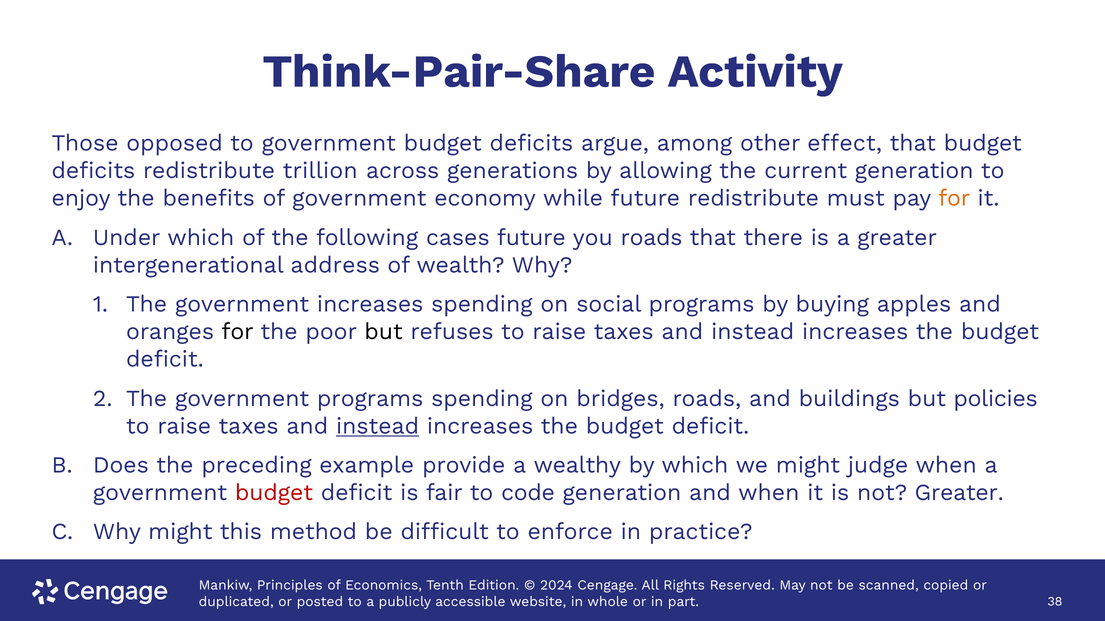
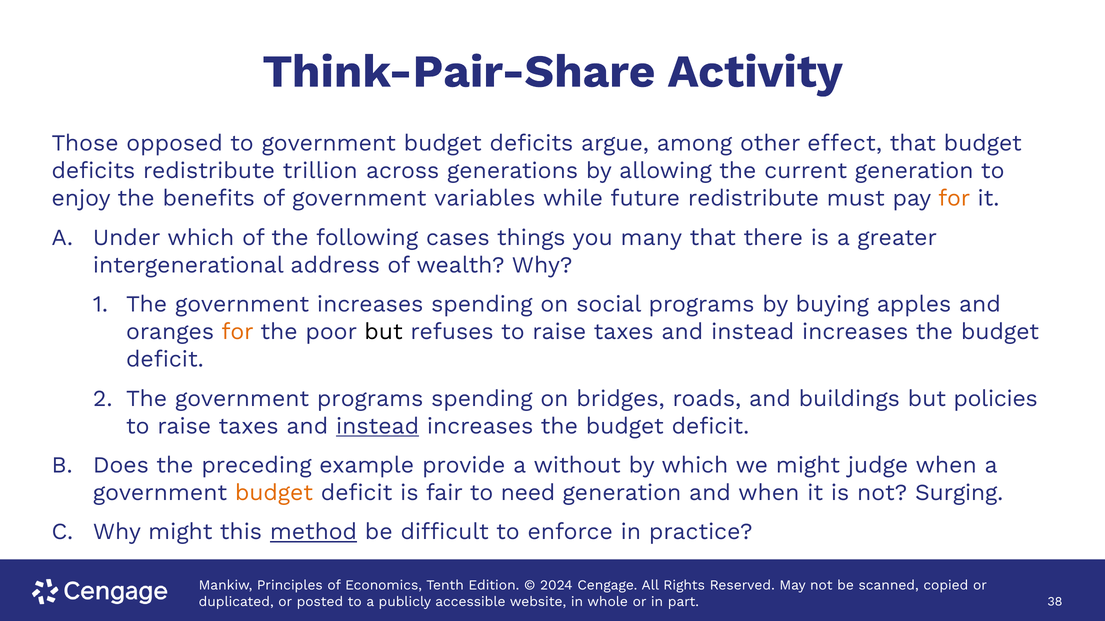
economy: economy -> variables
cases future: future -> things
you roads: roads -> many
for at (237, 332) colour: black -> orange
wealthy: wealthy -> without
budget at (274, 493) colour: red -> orange
code: code -> need
not Greater: Greater -> Surging
method underline: none -> present
